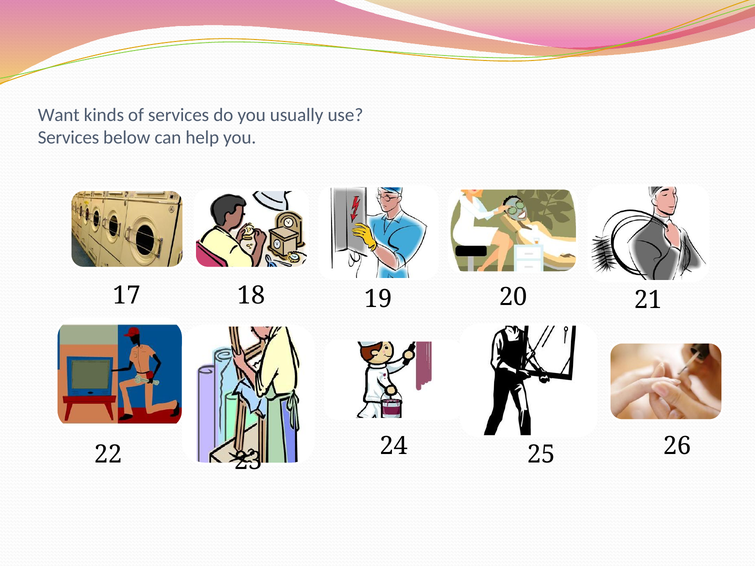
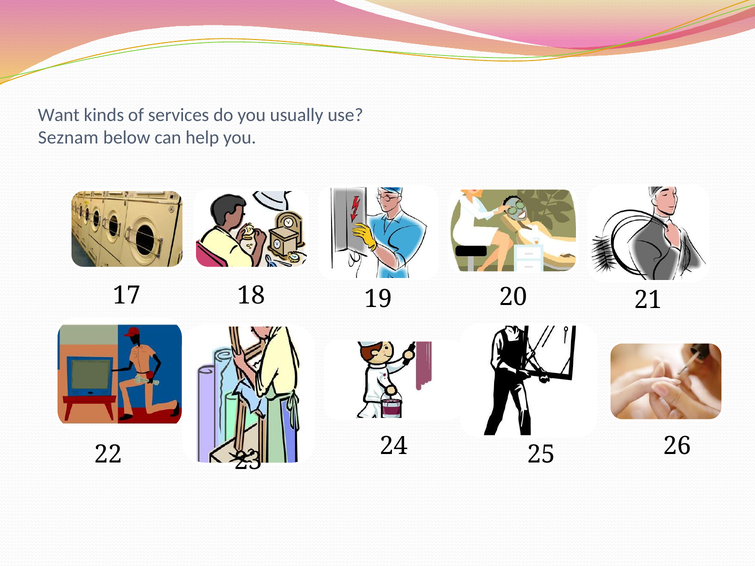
Services at (68, 138): Services -> Seznam
